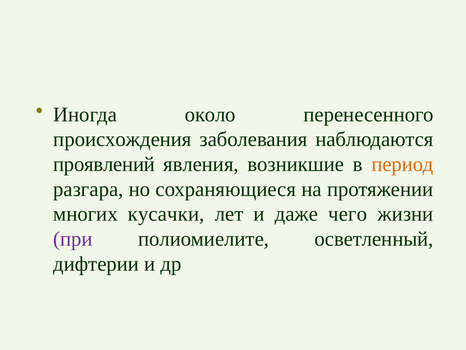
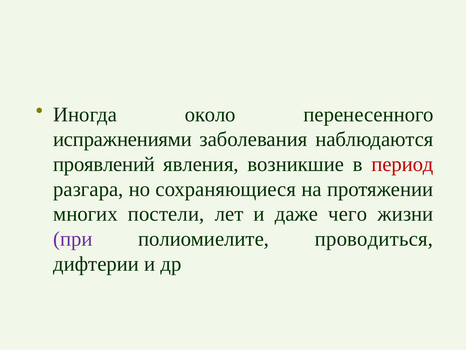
происхождения: происхождения -> испражнениями
период colour: orange -> red
кусачки: кусачки -> постели
осветленный: осветленный -> проводиться
